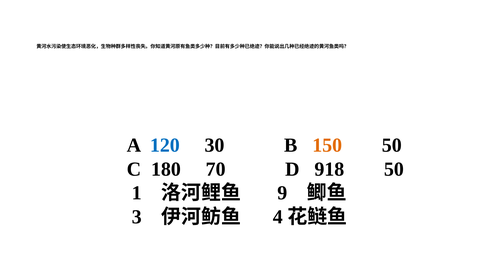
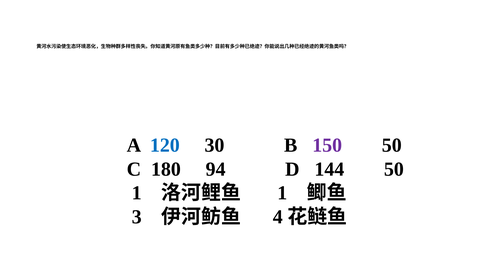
150 colour: orange -> purple
70: 70 -> 94
918: 918 -> 144
9 at (282, 193): 9 -> 1
